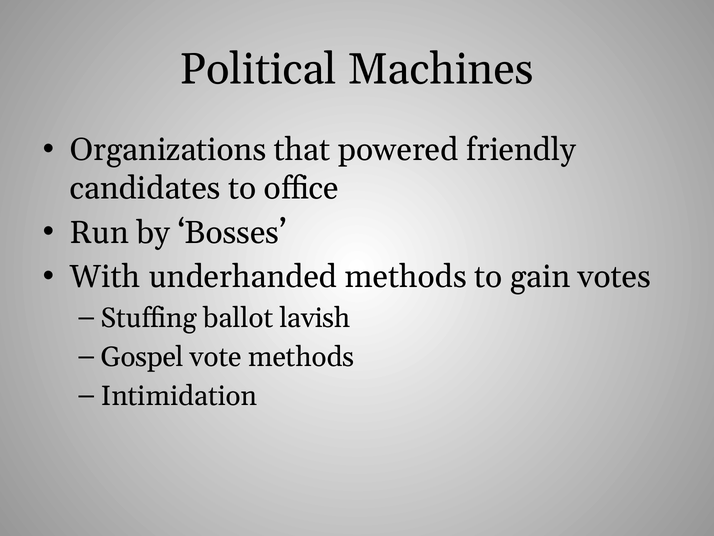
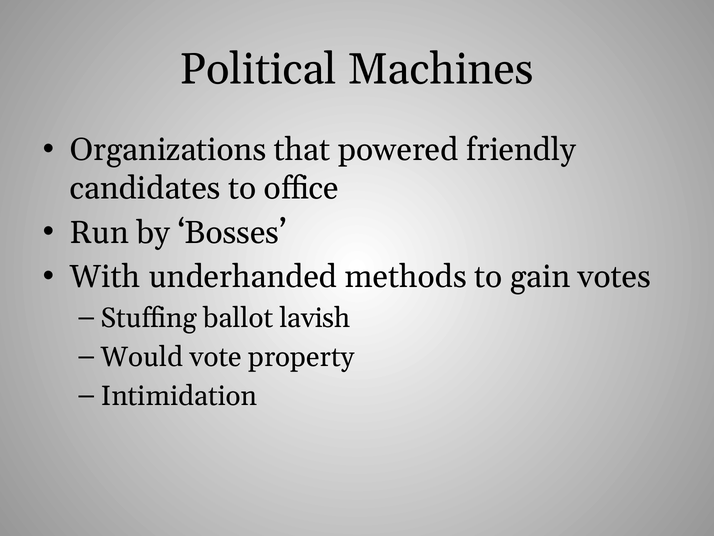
Gospel: Gospel -> Would
vote methods: methods -> property
